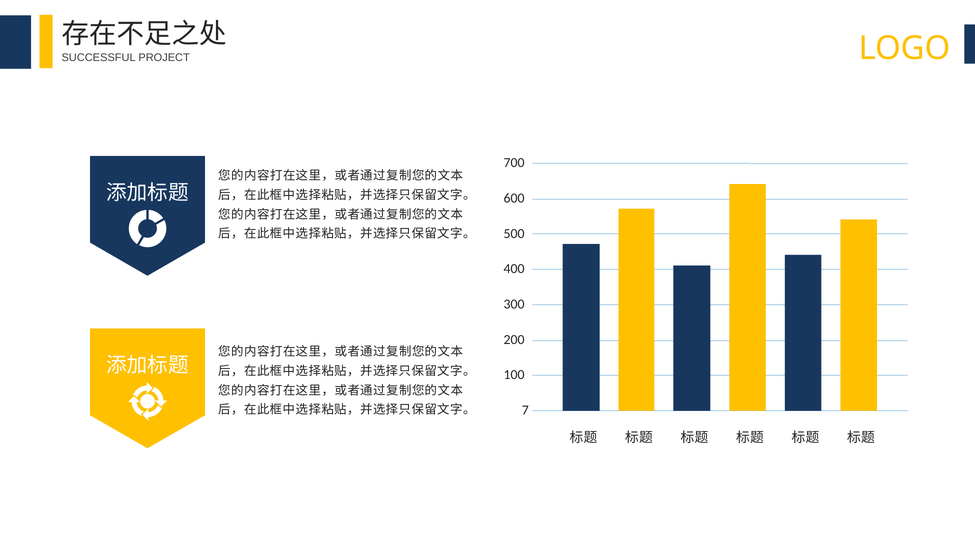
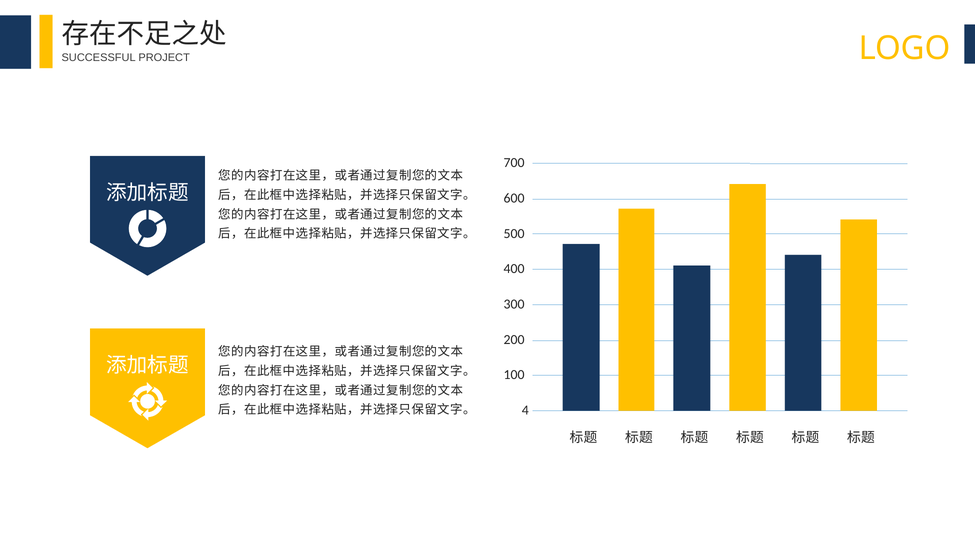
7: 7 -> 4
